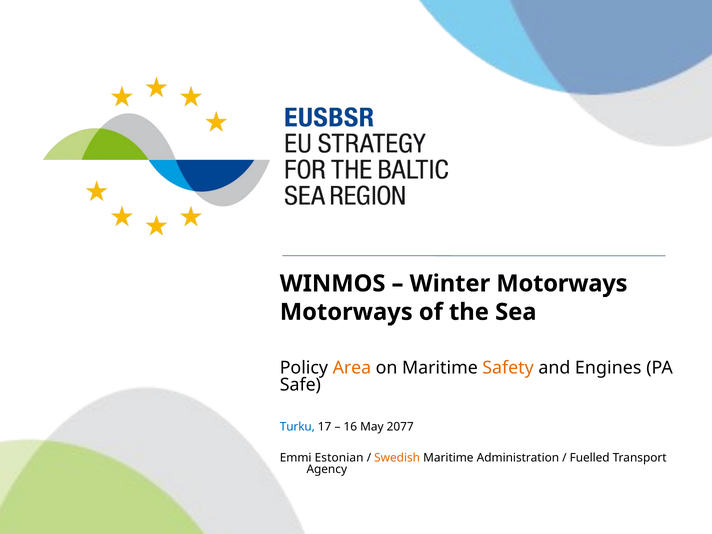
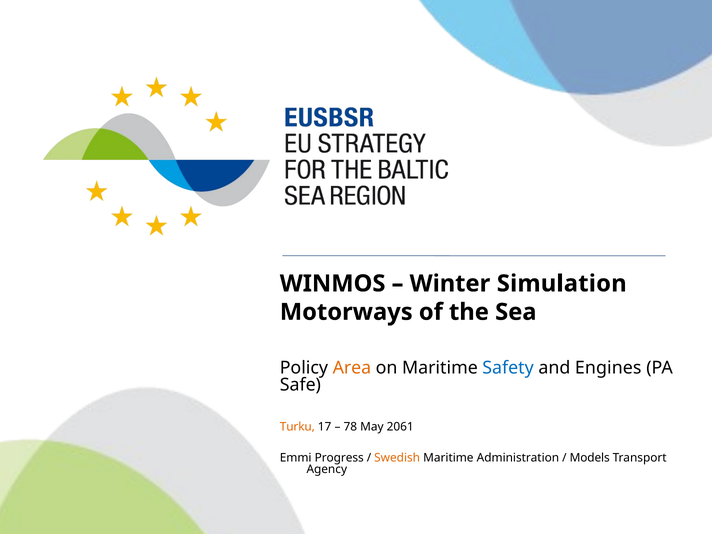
Winter Motorways: Motorways -> Simulation
Safety colour: orange -> blue
Turku colour: blue -> orange
16: 16 -> 78
2077: 2077 -> 2061
Estonian: Estonian -> Progress
Fuelled: Fuelled -> Models
